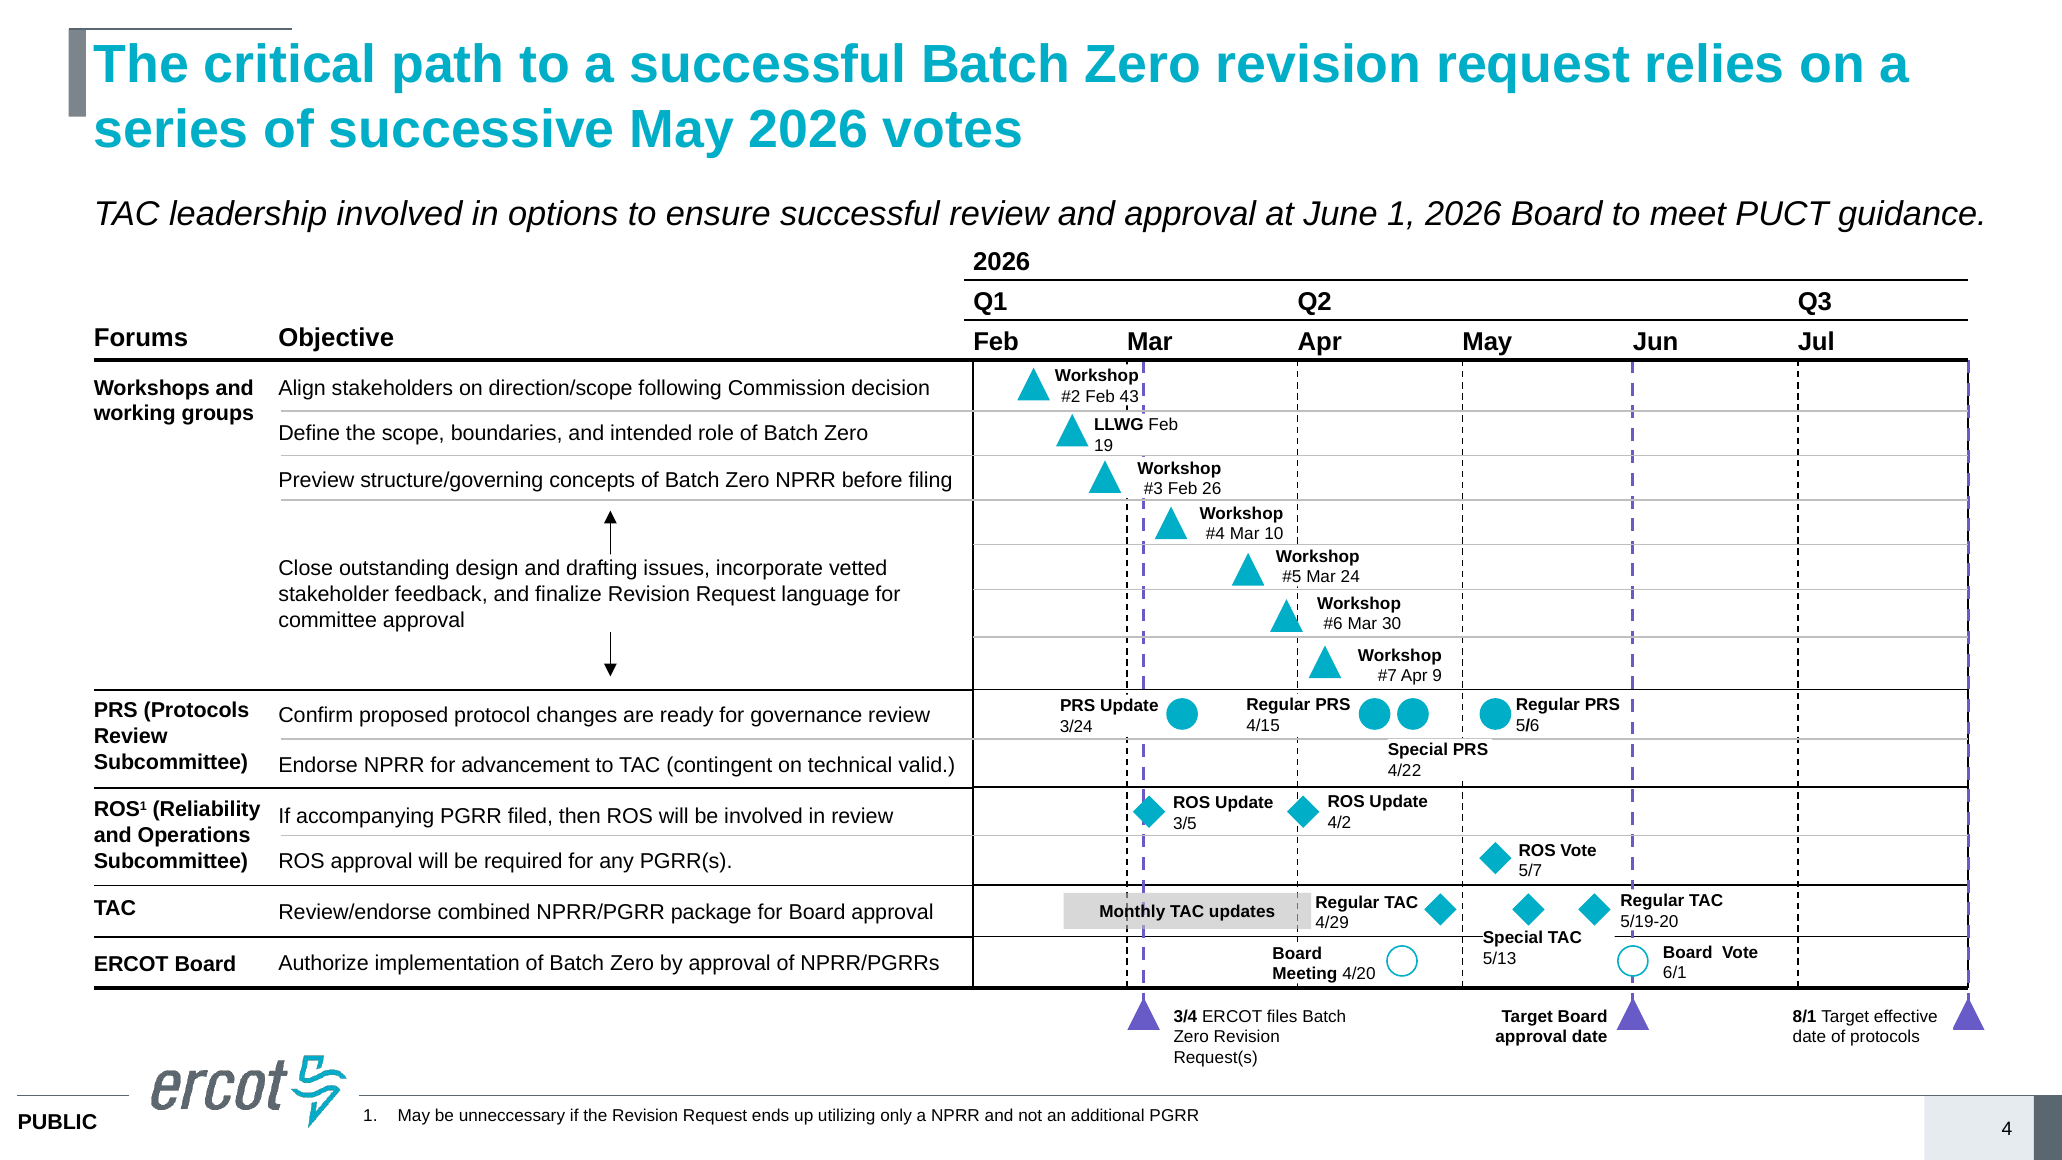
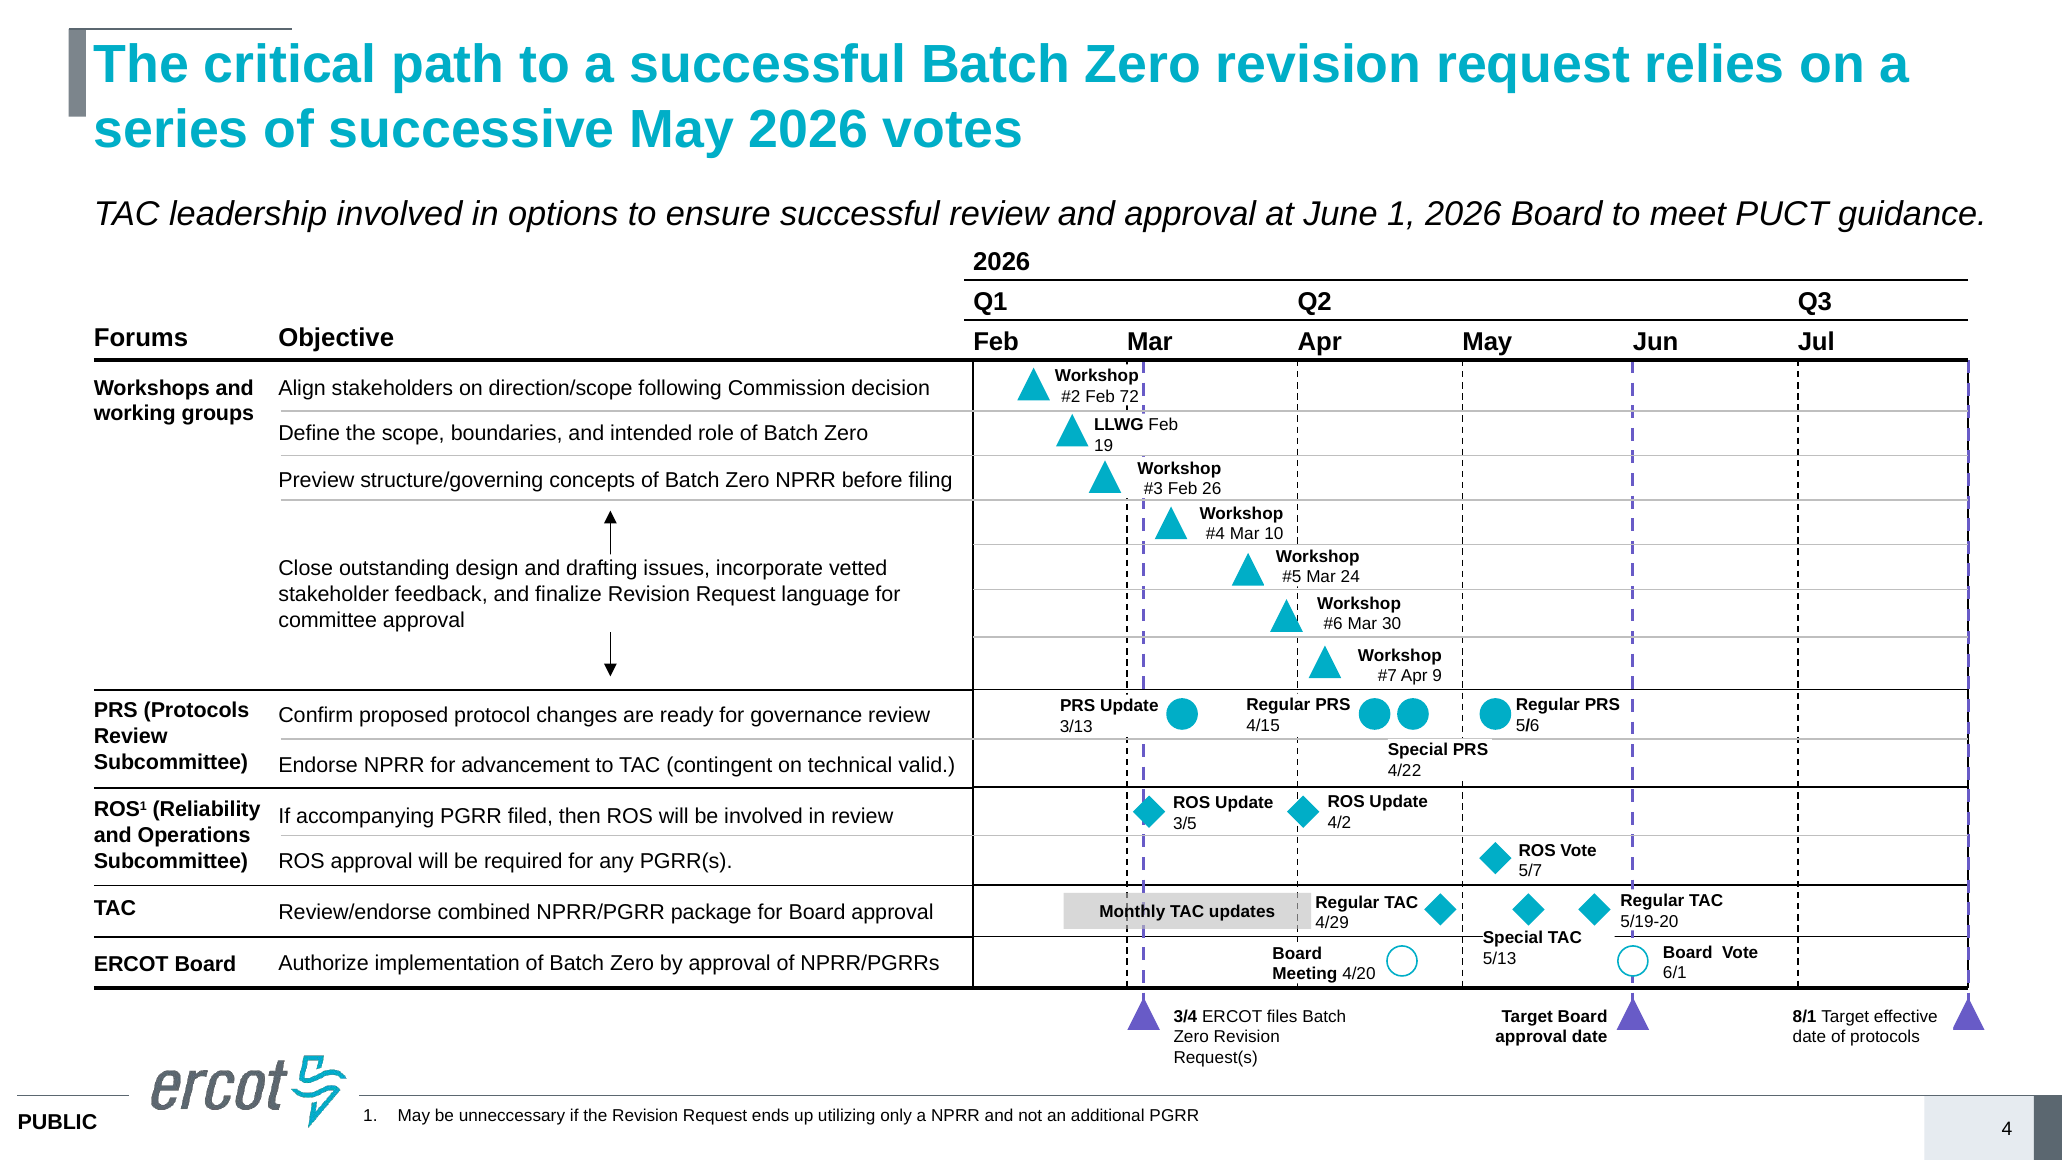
43: 43 -> 72
3/24: 3/24 -> 3/13
